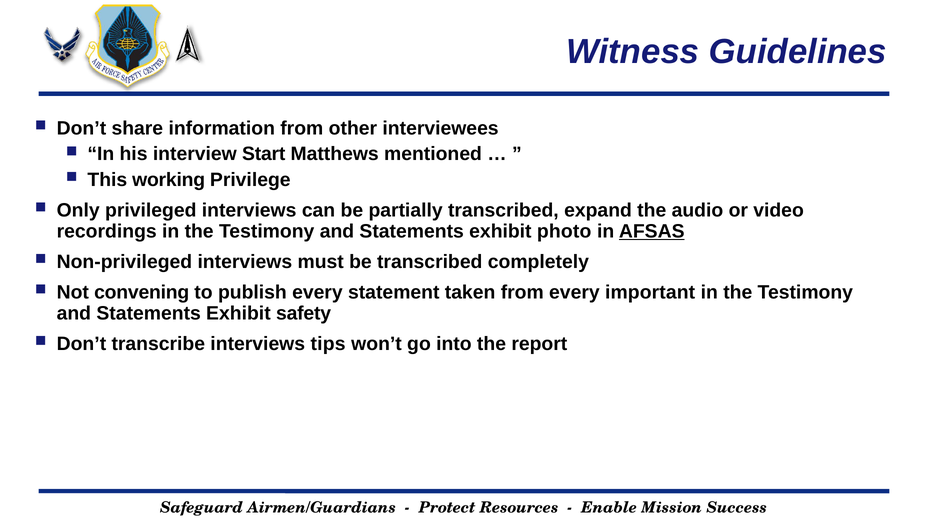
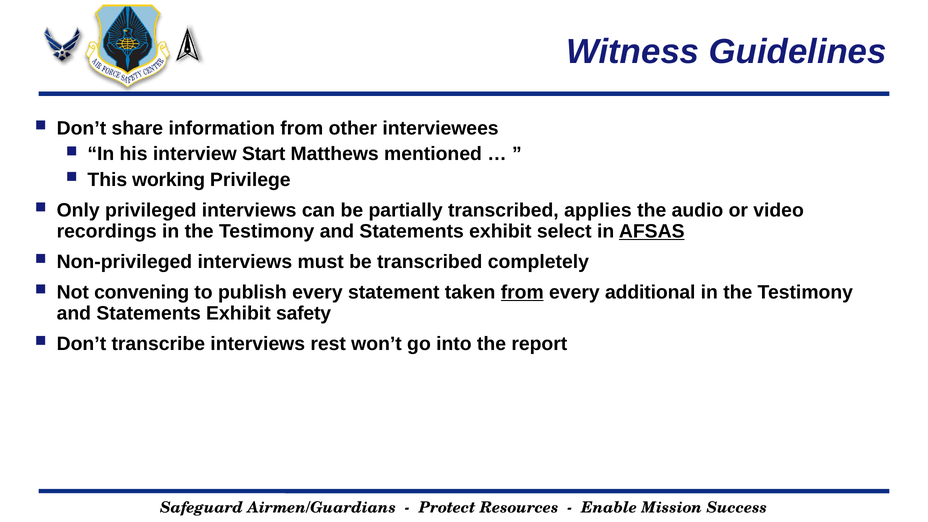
expand: expand -> applies
photo: photo -> select
from at (522, 292) underline: none -> present
important: important -> additional
tips: tips -> rest
